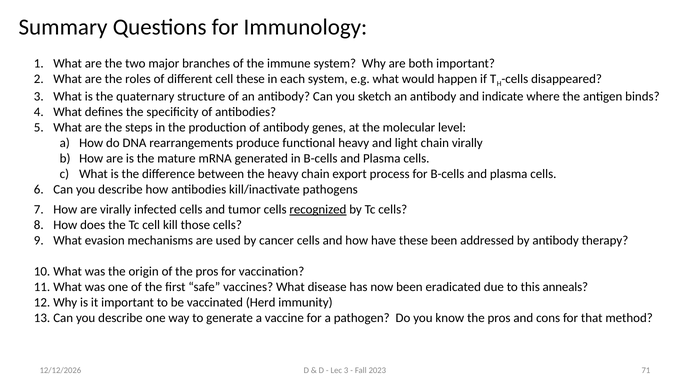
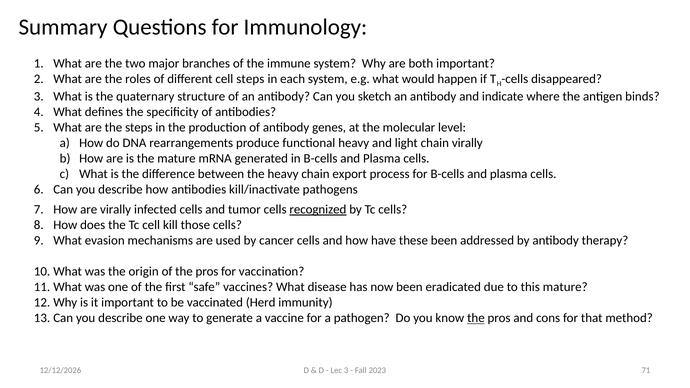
cell these: these -> steps
this anneals: anneals -> mature
the at (476, 318) underline: none -> present
